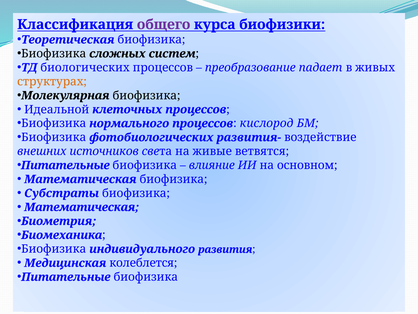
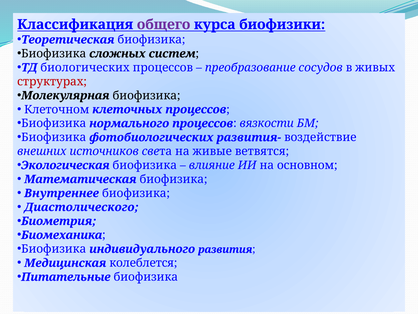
падает: падает -> сосудов
структурах colour: orange -> red
Идеальной: Идеальной -> Клеточном
кислород: кислород -> вязкости
Питательные at (65, 165): Питательные -> Экологическая
Субстраты: Субстраты -> Внутреннее
Математическая at (82, 207): Математическая -> Диастолического
